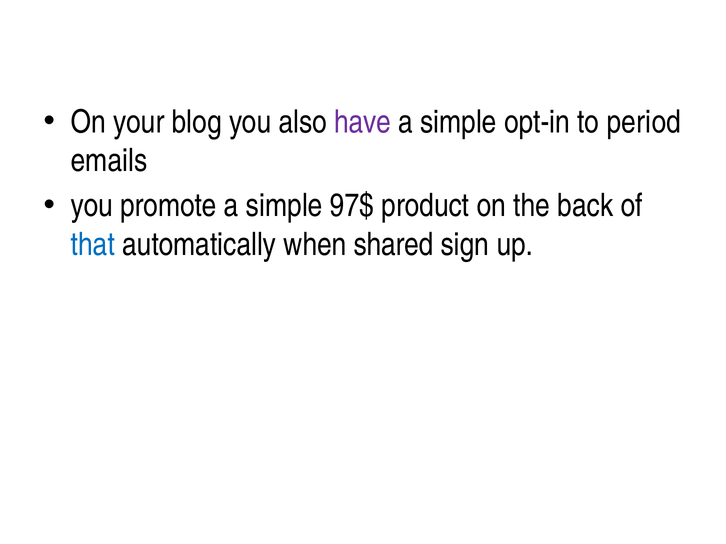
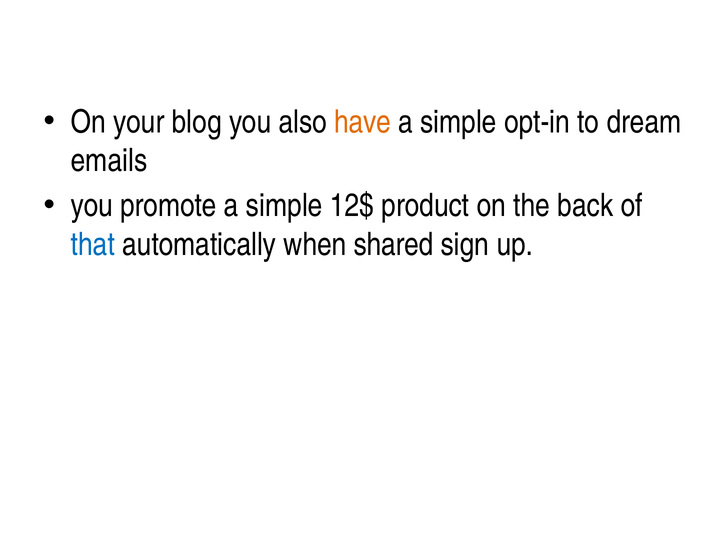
have colour: purple -> orange
period: period -> dream
97$: 97$ -> 12$
